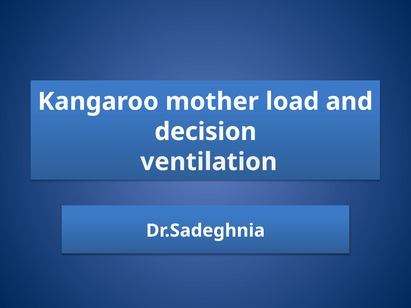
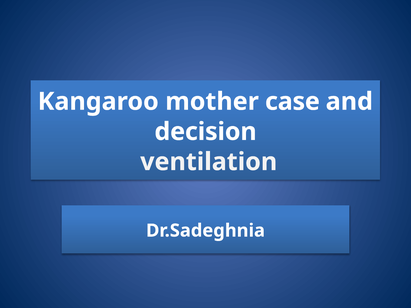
load: load -> case
